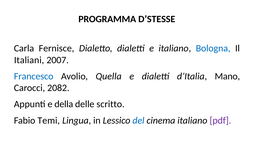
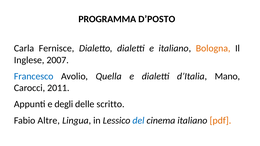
D’STESSE: D’STESSE -> D’POSTO
Bologna colour: blue -> orange
Italiani: Italiani -> Inglese
2082: 2082 -> 2011
della: della -> degli
Temi: Temi -> Altre
pdf colour: purple -> orange
